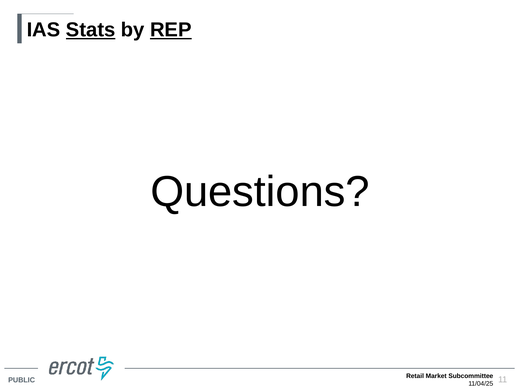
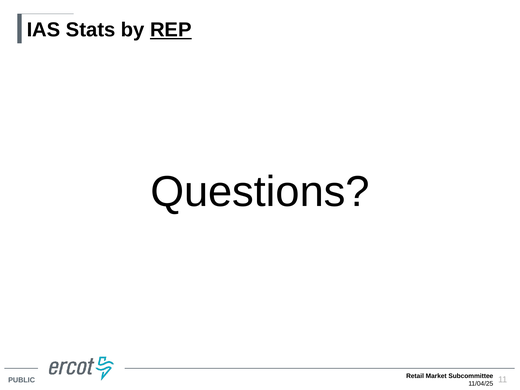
Stats underline: present -> none
